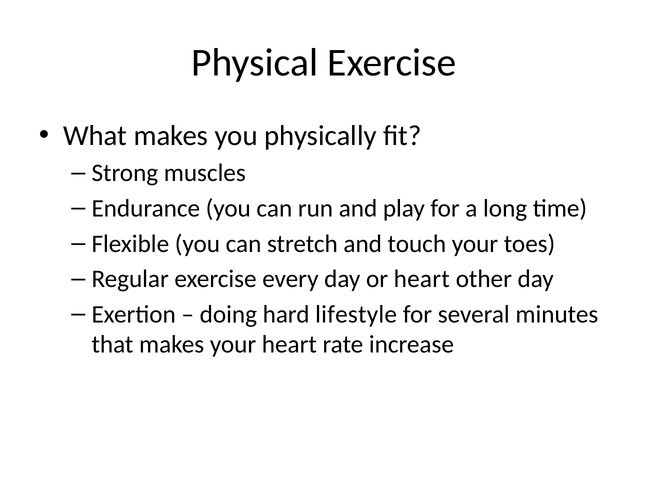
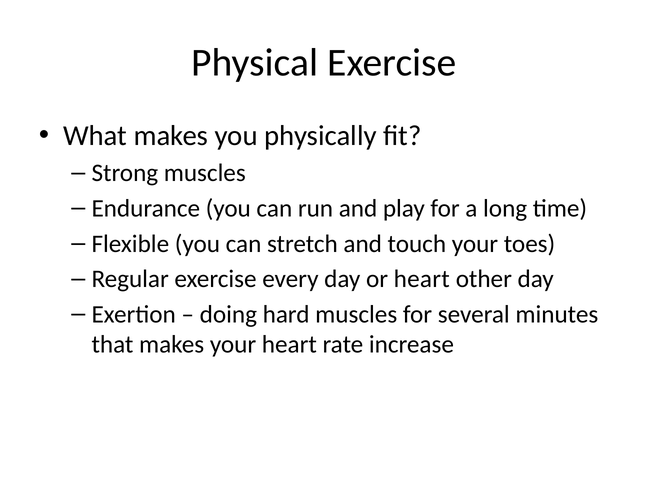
hard lifestyle: lifestyle -> muscles
